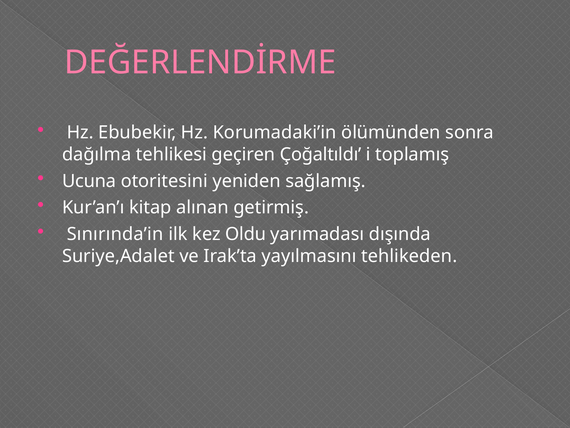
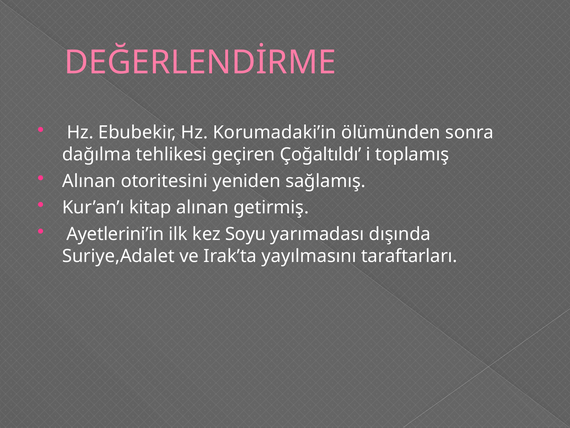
Ucuna at (89, 181): Ucuna -> Alınan
Sınırında’in: Sınırında’in -> Ayetlerini’in
Oldu: Oldu -> Soyu
tehlikeden: tehlikeden -> taraftarları
